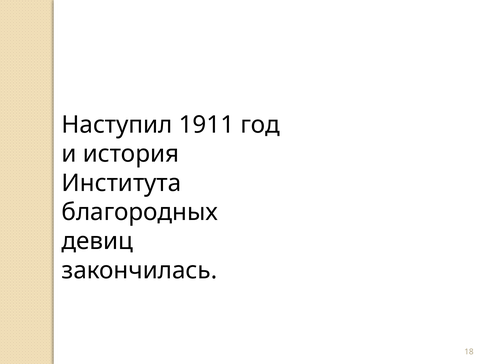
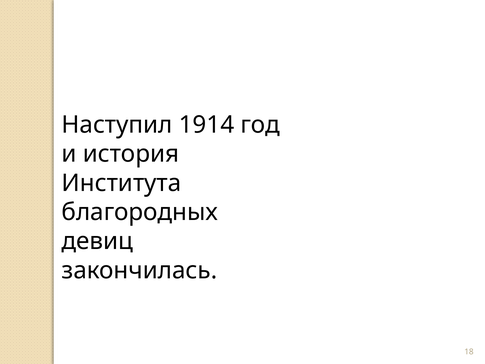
1911: 1911 -> 1914
